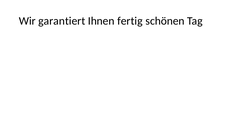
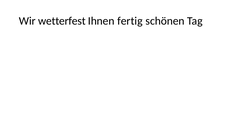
garantiert: garantiert -> wetterfest
